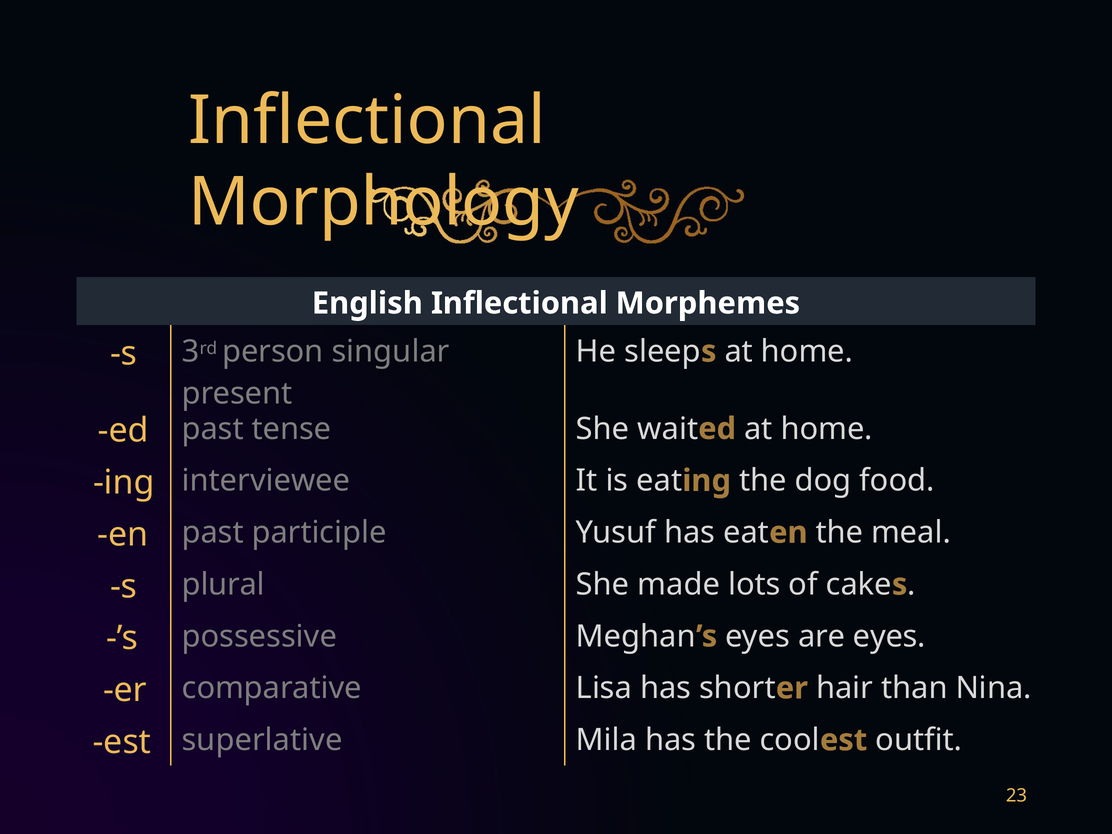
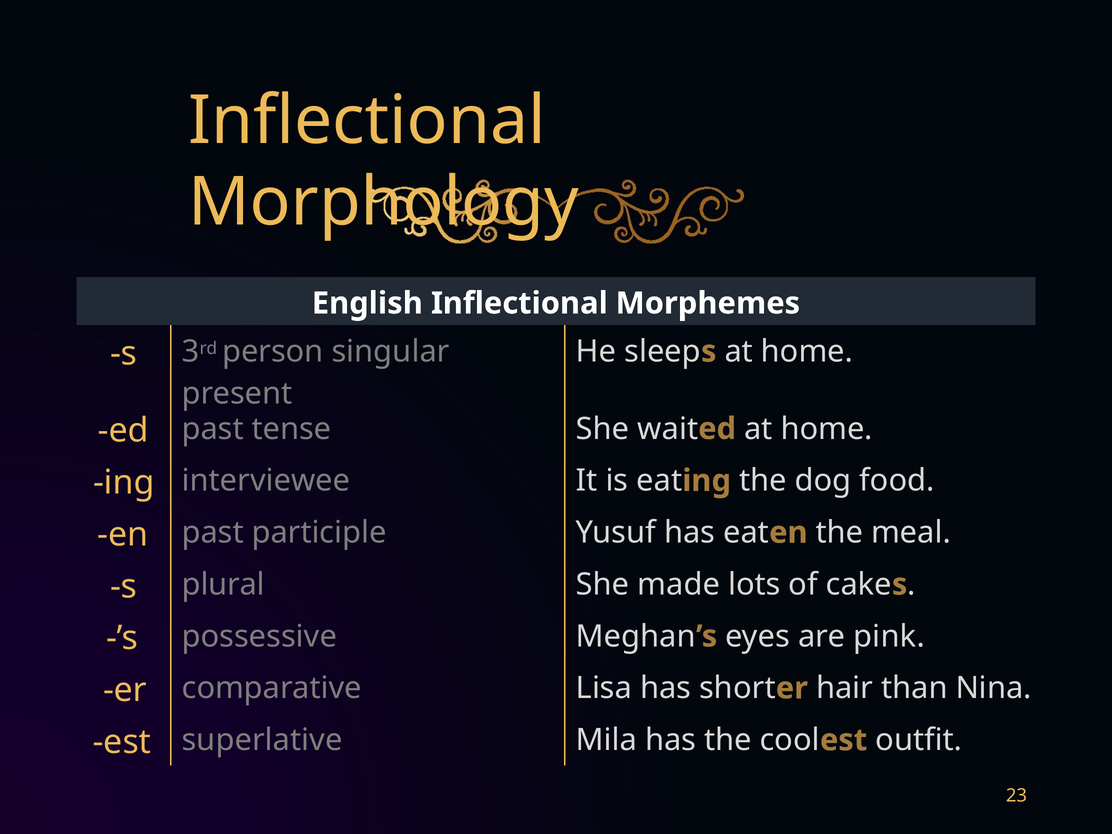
are eyes: eyes -> pink
